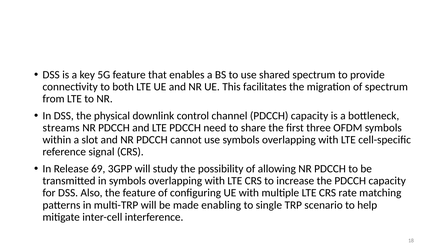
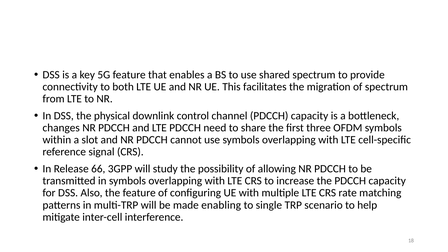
streams: streams -> changes
69: 69 -> 66
